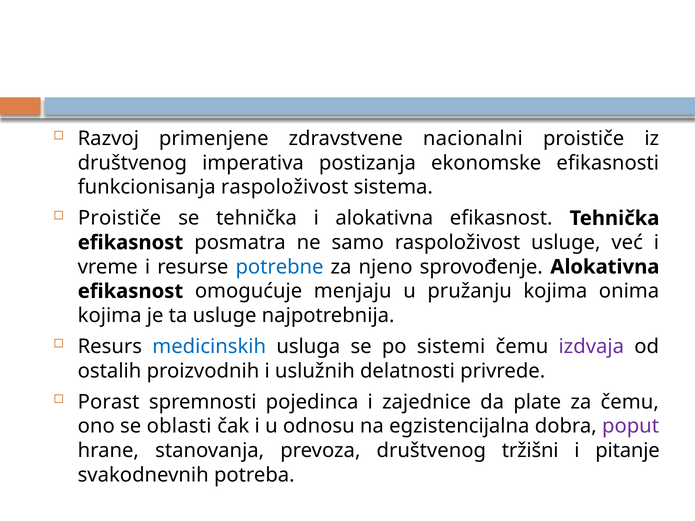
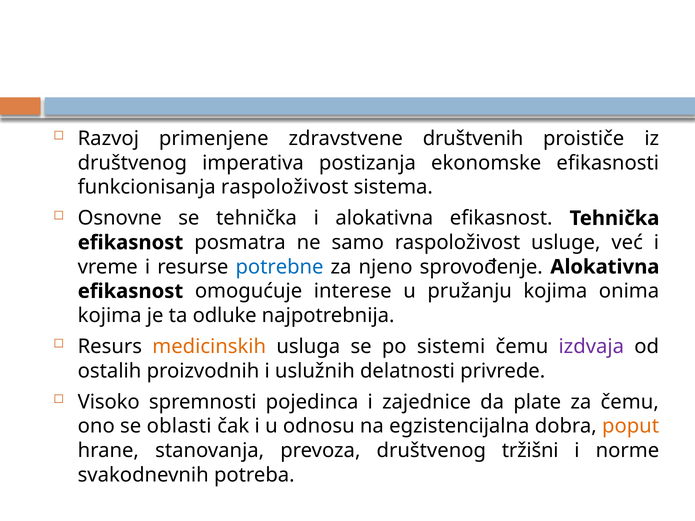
nacionalni: nacionalni -> društvenih
Proističe at (120, 218): Proističe -> Osnovne
menjaju: menjaju -> interese
ta usluge: usluge -> odluke
medicinskih colour: blue -> orange
Porast: Porast -> Visoko
poput colour: purple -> orange
pitanje: pitanje -> norme
